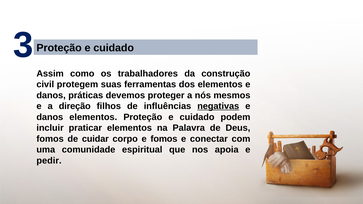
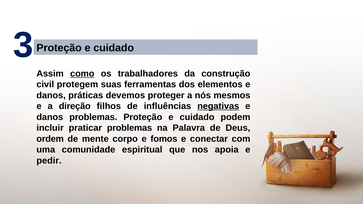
como underline: none -> present
danos elementos: elementos -> problemas
praticar elementos: elementos -> problemas
fomos at (50, 139): fomos -> ordem
cuidar: cuidar -> mente
